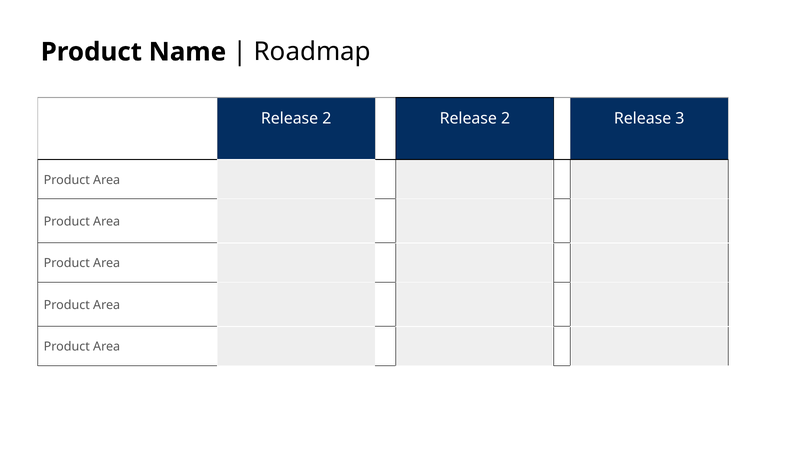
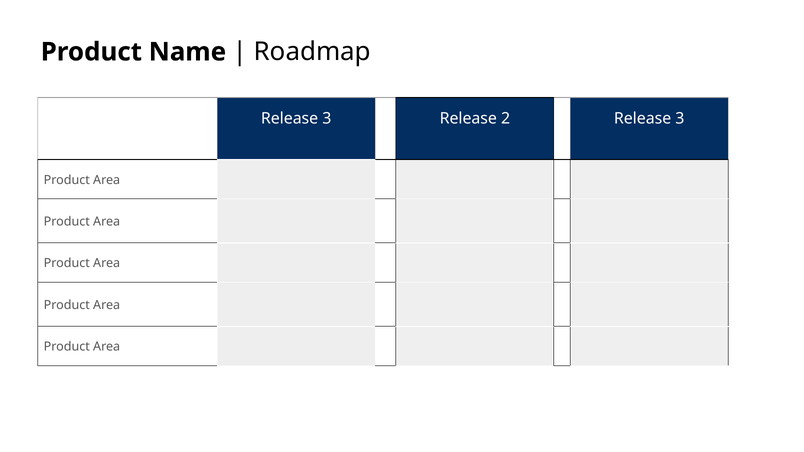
2 at (327, 119): 2 -> 3
